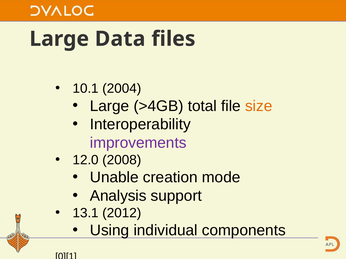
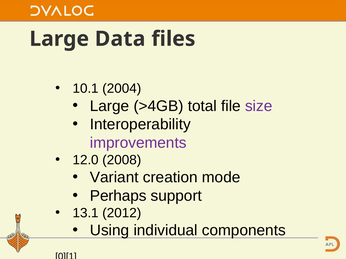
size colour: orange -> purple
Unable: Unable -> Variant
Analysis: Analysis -> Perhaps
